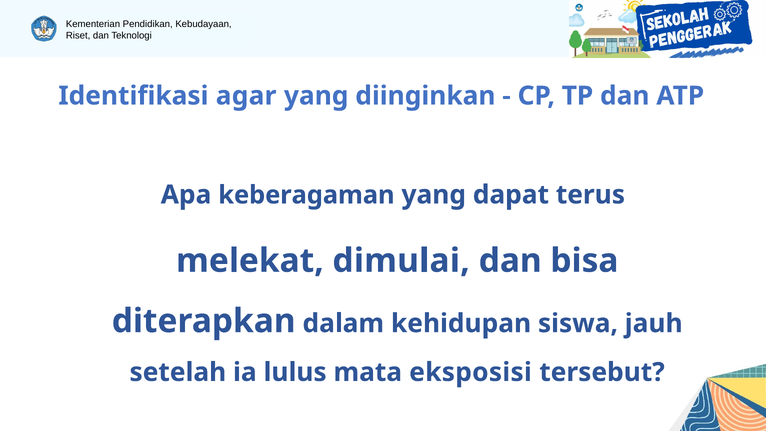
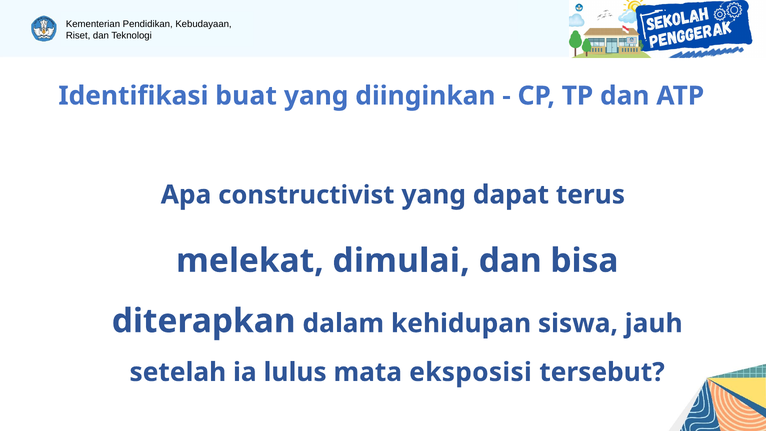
agar: agar -> buat
keberagaman: keberagaman -> constructivist
